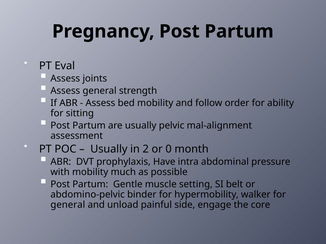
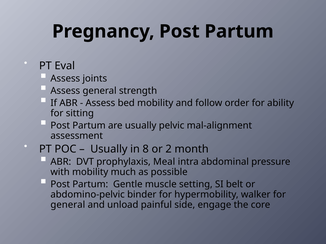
2: 2 -> 8
0: 0 -> 2
Have: Have -> Meal
